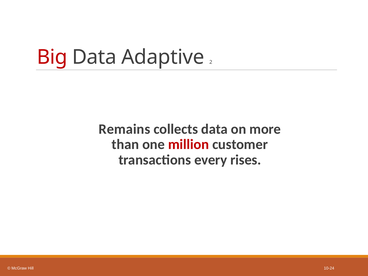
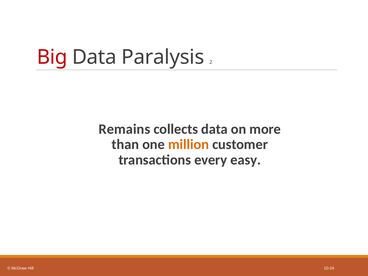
Adaptive: Adaptive -> Paralysis
million colour: red -> orange
rises: rises -> easy
